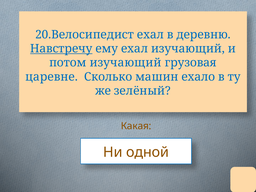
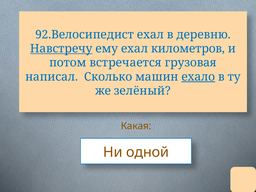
20.Велосипедист: 20.Велосипедист -> 92.Велосипедист
ехал изучающий: изучающий -> километров
потом изучающий: изучающий -> встречается
царевне: царевне -> написал
ехало underline: none -> present
